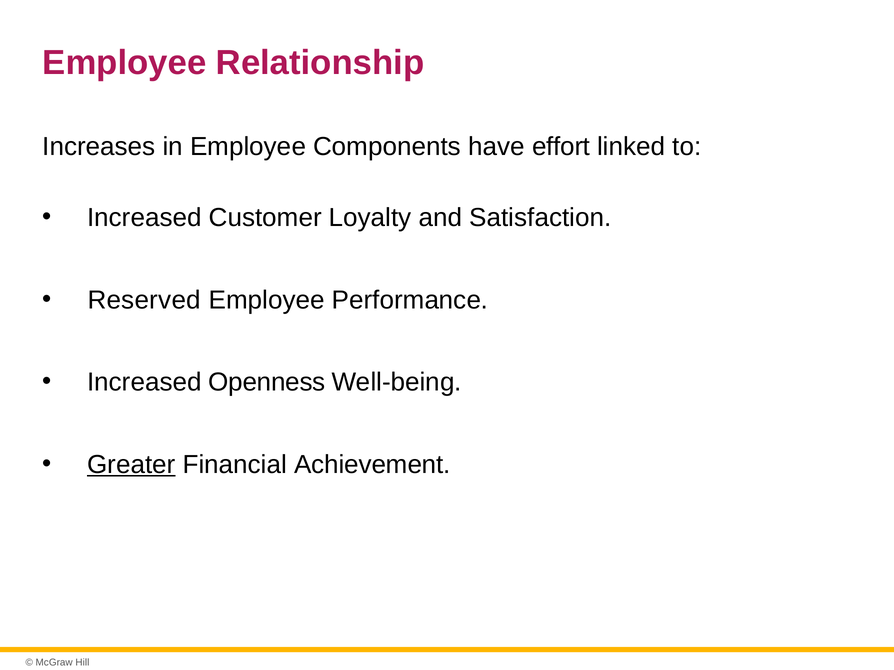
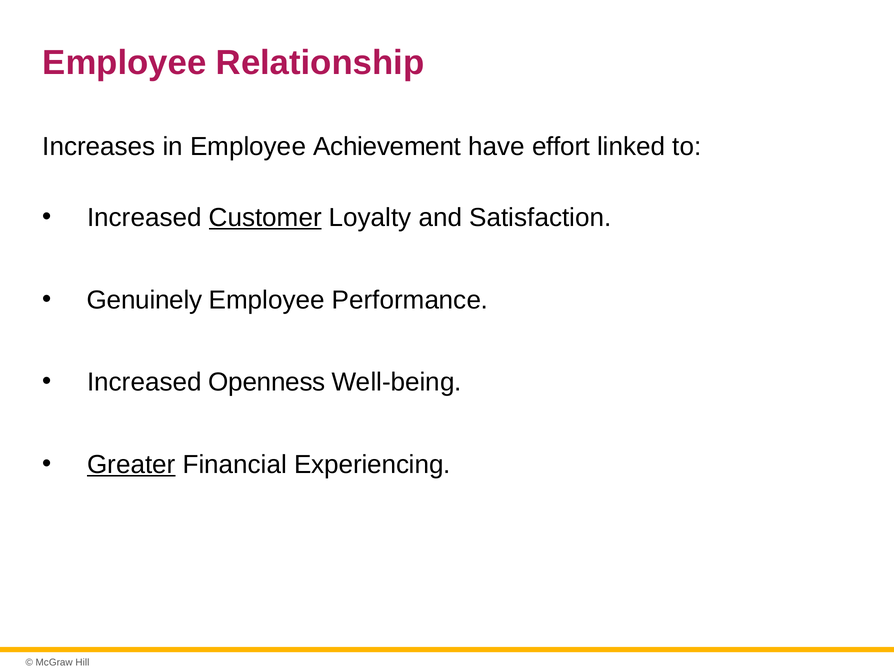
Components: Components -> Achievement
Customer underline: none -> present
Reserved: Reserved -> Genuinely
Achievement: Achievement -> Experiencing
